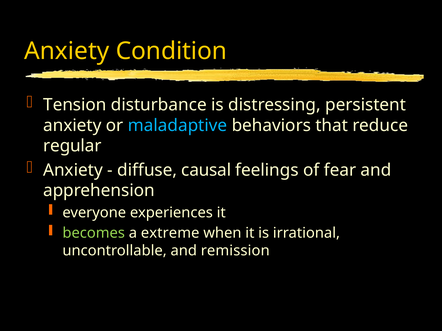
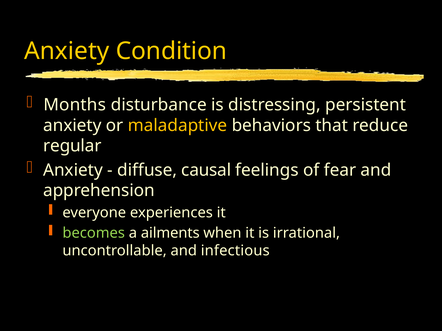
Tension: Tension -> Months
maladaptive colour: light blue -> yellow
extreme: extreme -> ailments
remission: remission -> infectious
